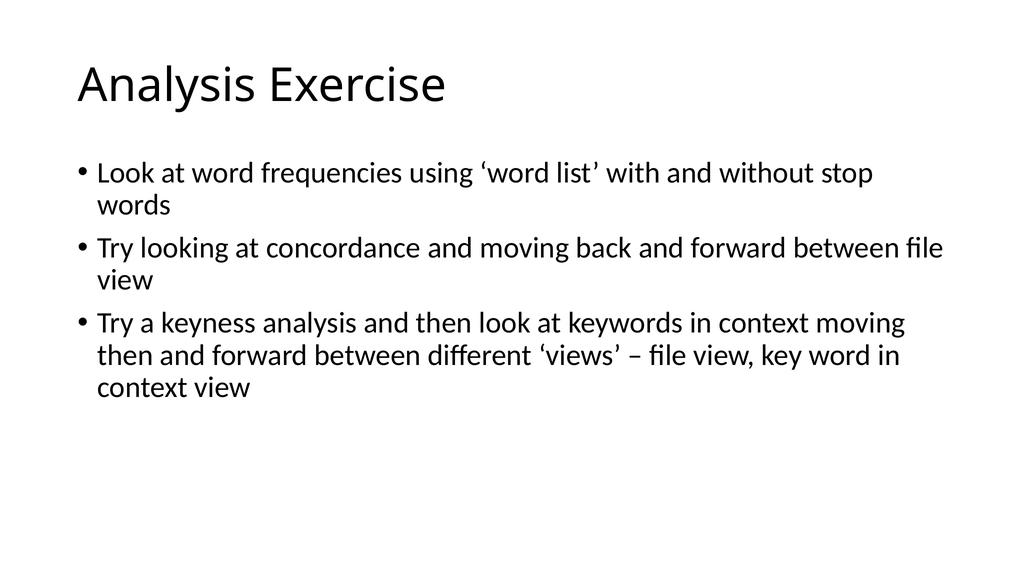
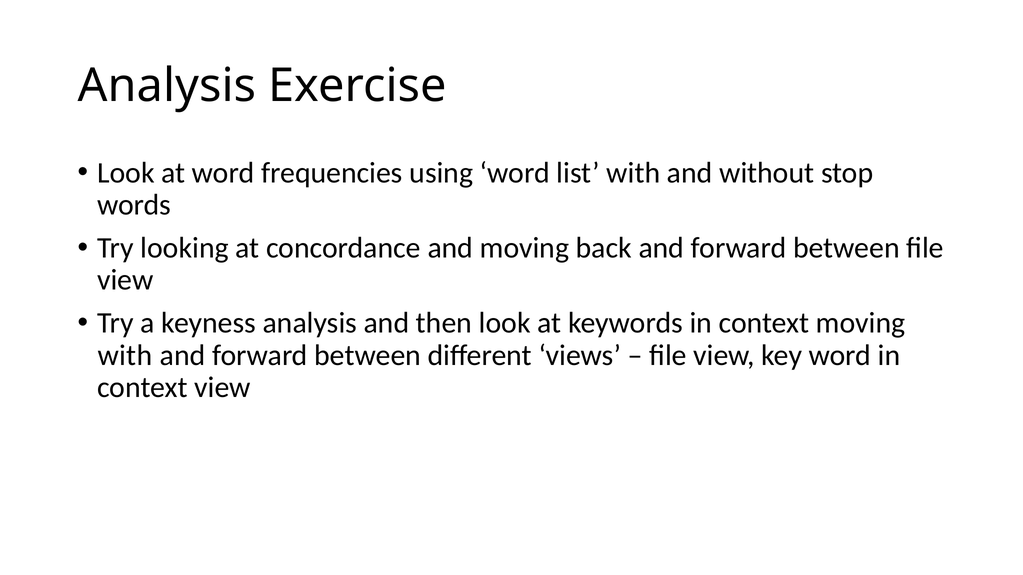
then at (125, 355): then -> with
